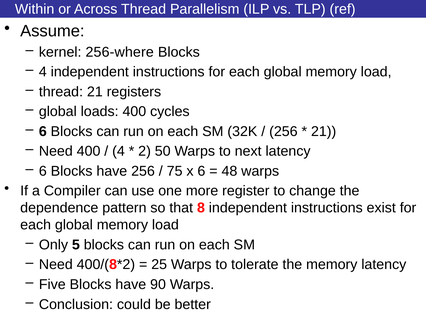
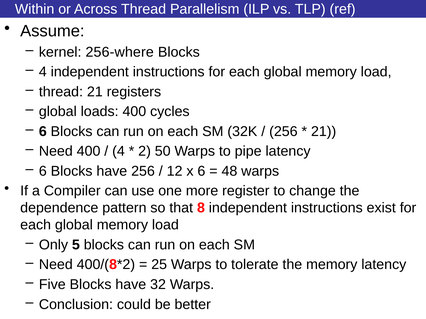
next: next -> pipe
75: 75 -> 12
90: 90 -> 32
